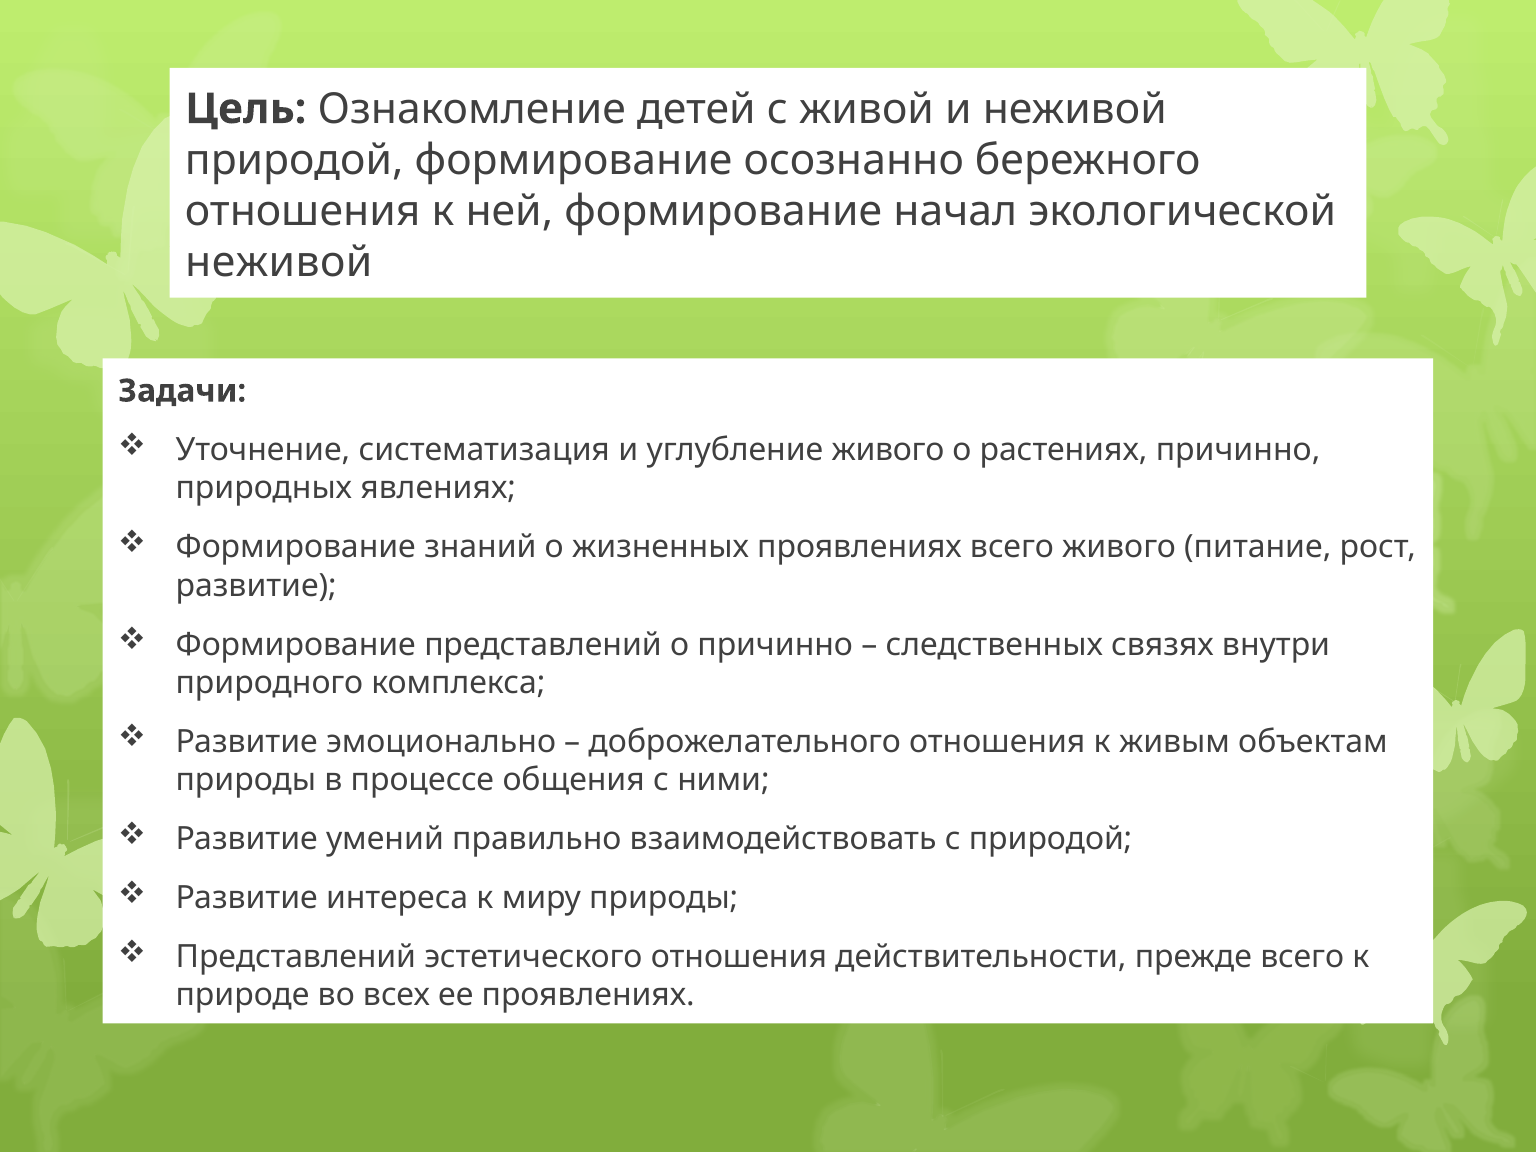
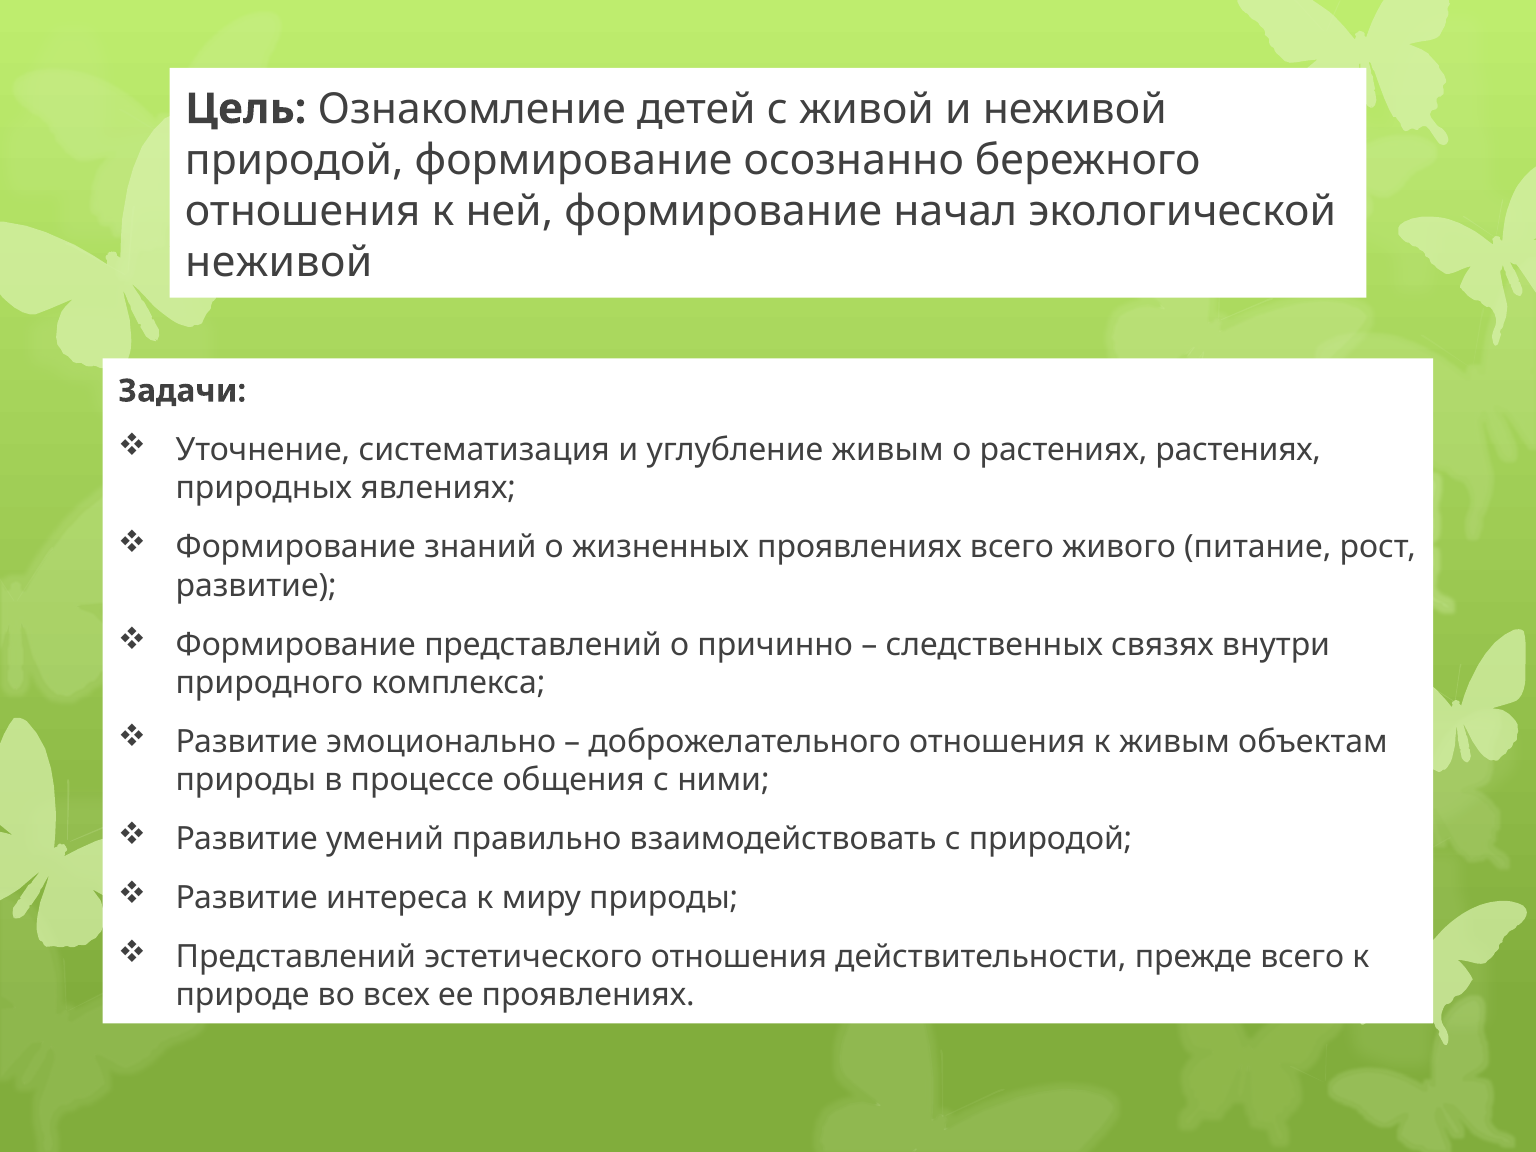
углубление живого: живого -> живым
растениях причинно: причинно -> растениях
